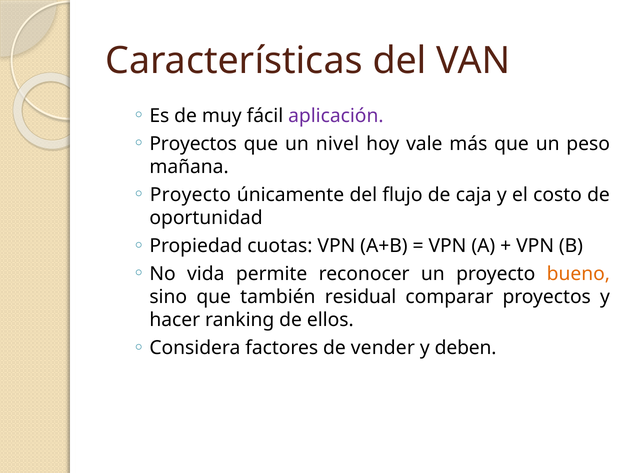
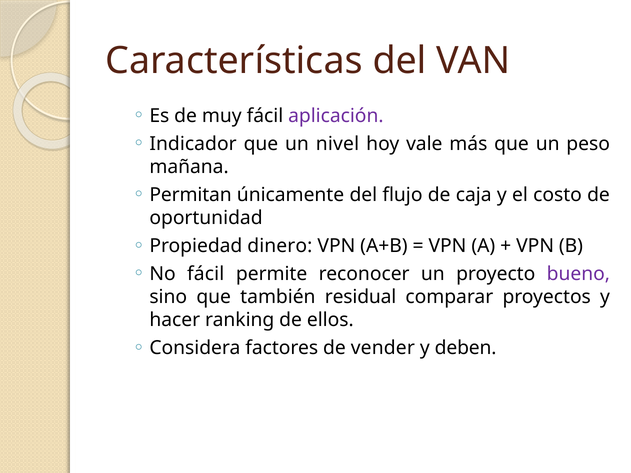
Proyectos at (193, 144): Proyectos -> Indicador
Proyecto at (190, 195): Proyecto -> Permitan
cuotas: cuotas -> dinero
No vida: vida -> fácil
bueno colour: orange -> purple
